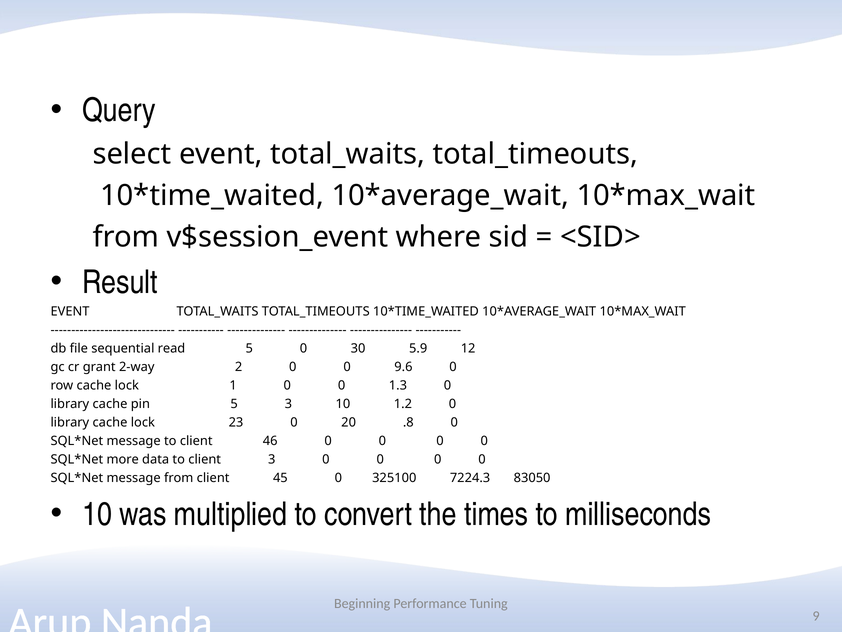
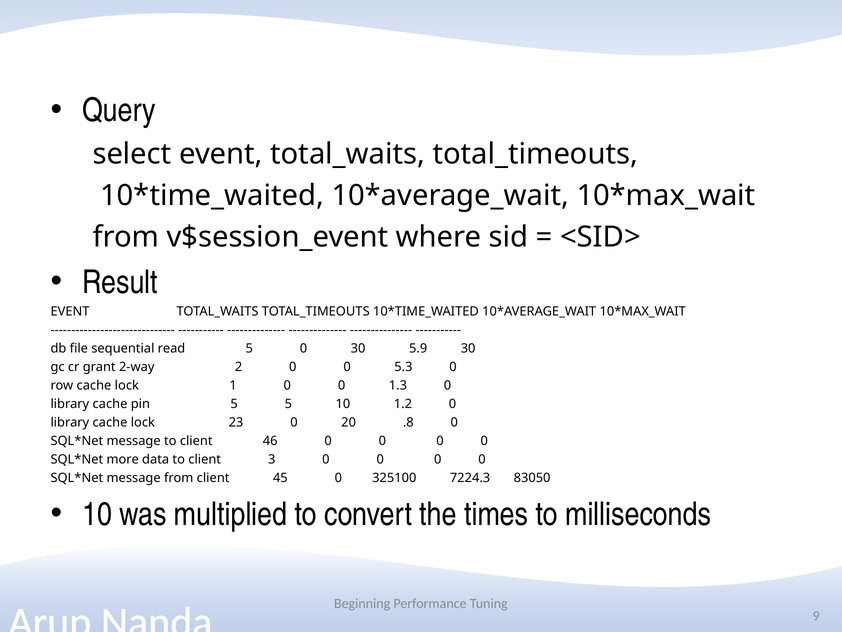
5.9 12: 12 -> 30
9.6: 9.6 -> 5.3
5 3: 3 -> 5
